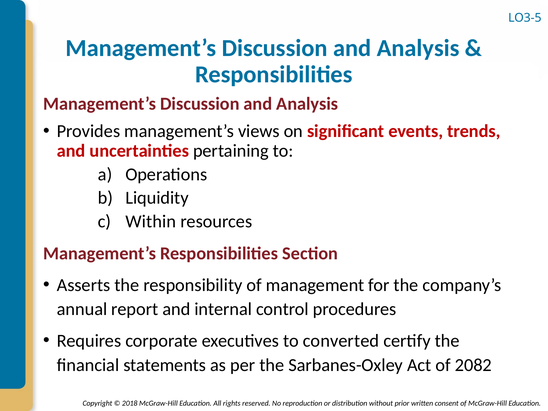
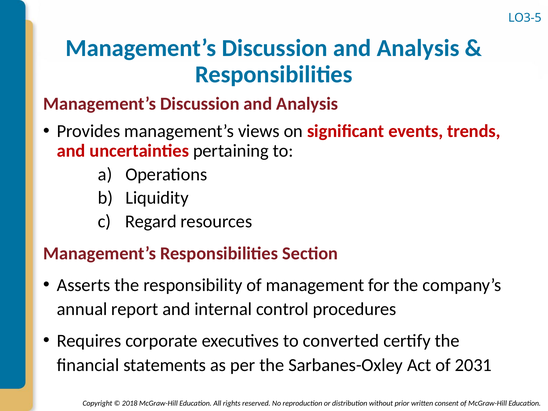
Within: Within -> Regard
2082: 2082 -> 2031
